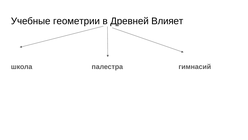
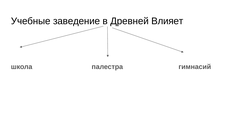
геометрии: геометрии -> заведение
